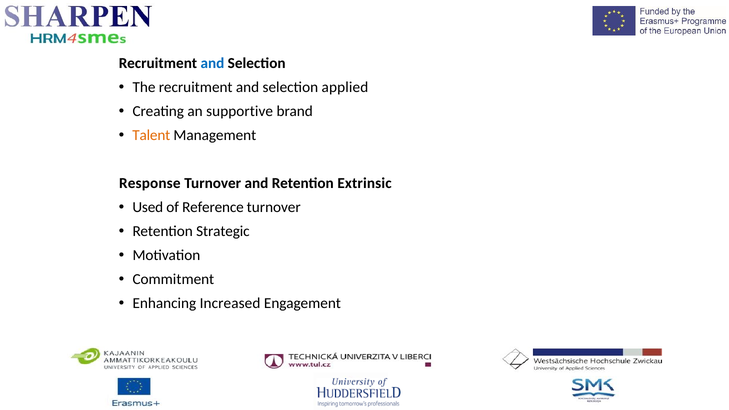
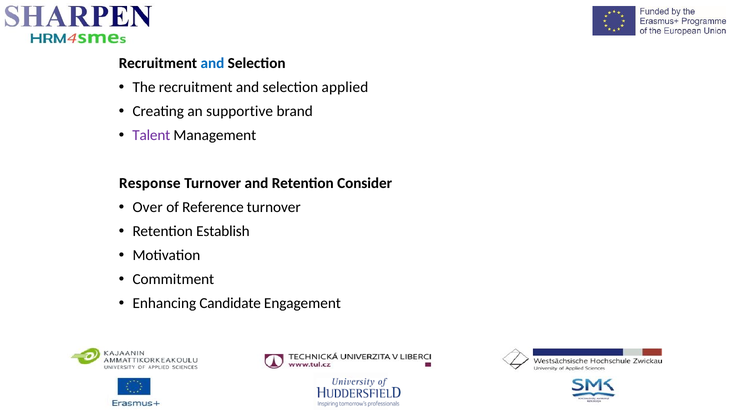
Talent colour: orange -> purple
Extrinsic: Extrinsic -> Consider
Used: Used -> Over
Strategic: Strategic -> Establish
Increased: Increased -> Candidate
